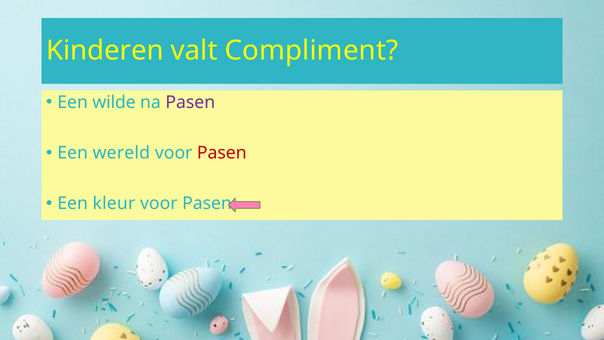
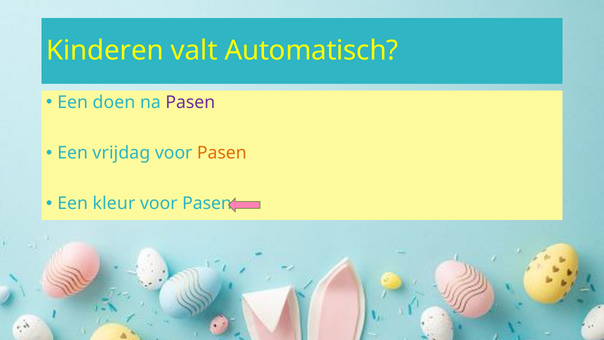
Compliment: Compliment -> Automatisch
wilde: wilde -> doen
wereld: wereld -> vrijdag
Pasen at (222, 153) colour: red -> orange
